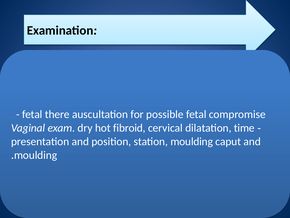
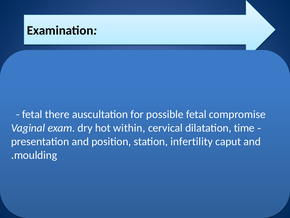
fibroid: fibroid -> within
station moulding: moulding -> infertility
